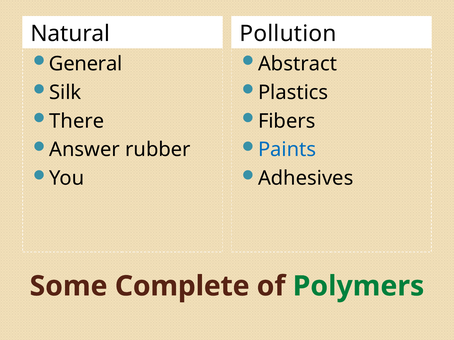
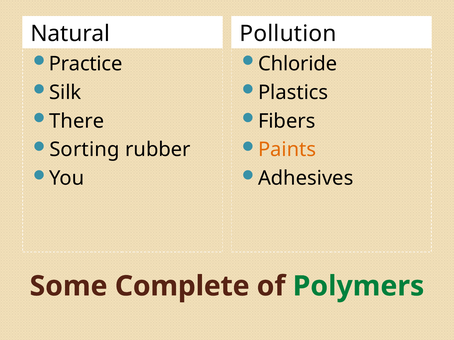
General: General -> Practice
Abstract: Abstract -> Chloride
Answer: Answer -> Sorting
Paints colour: blue -> orange
